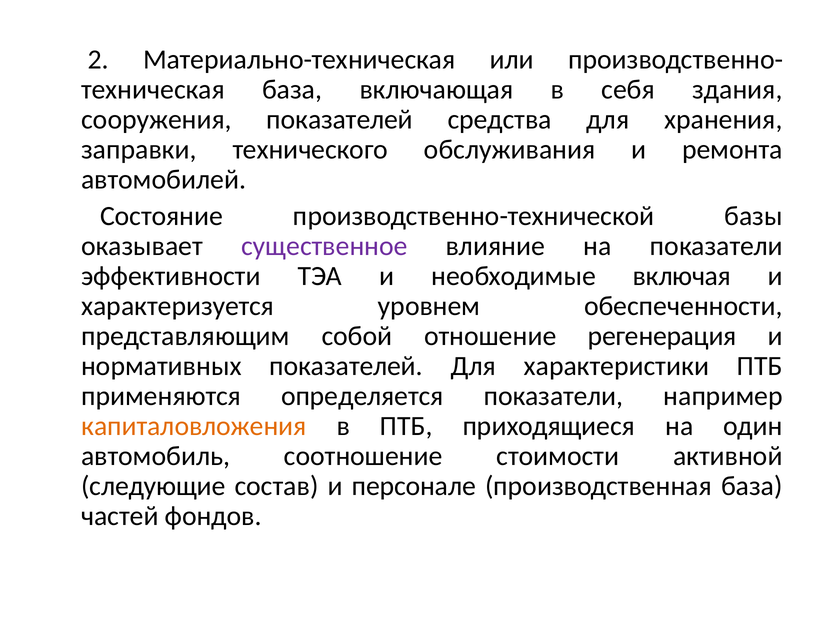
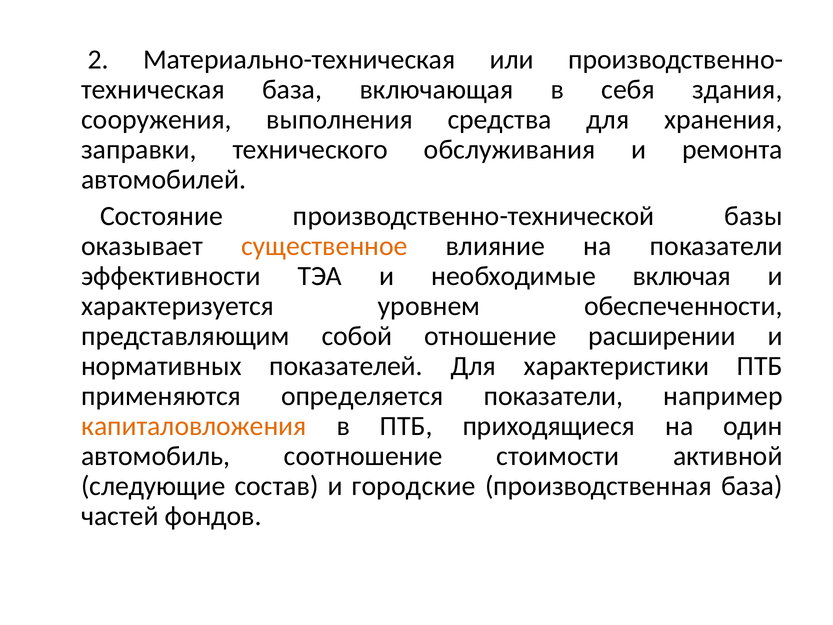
сооружения показателей: показателей -> выполнения
существенное colour: purple -> orange
регенерация: регенерация -> расширении
персонале: персонале -> городские
